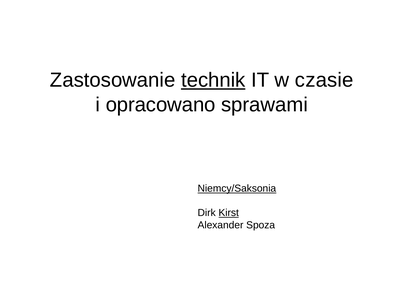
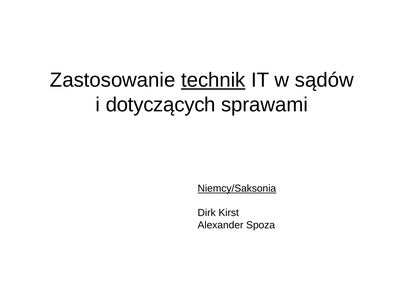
czasie: czasie -> sądów
opracowano: opracowano -> dotyczących
Kirst underline: present -> none
